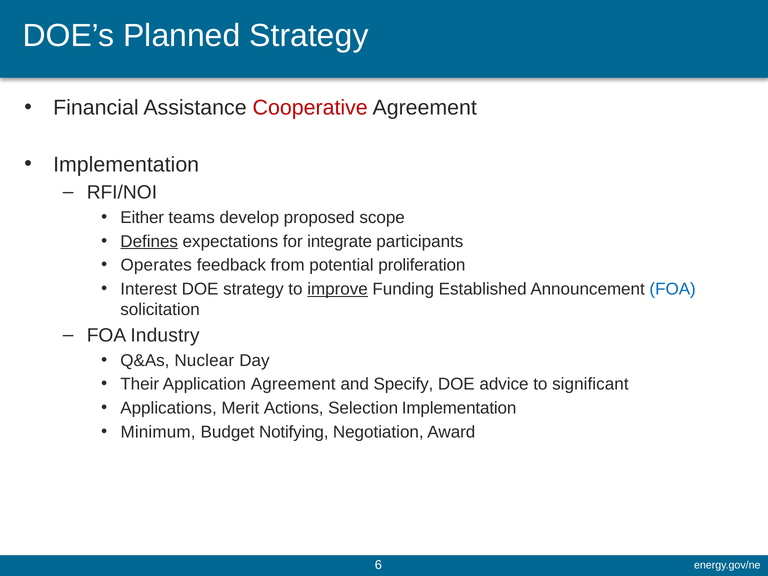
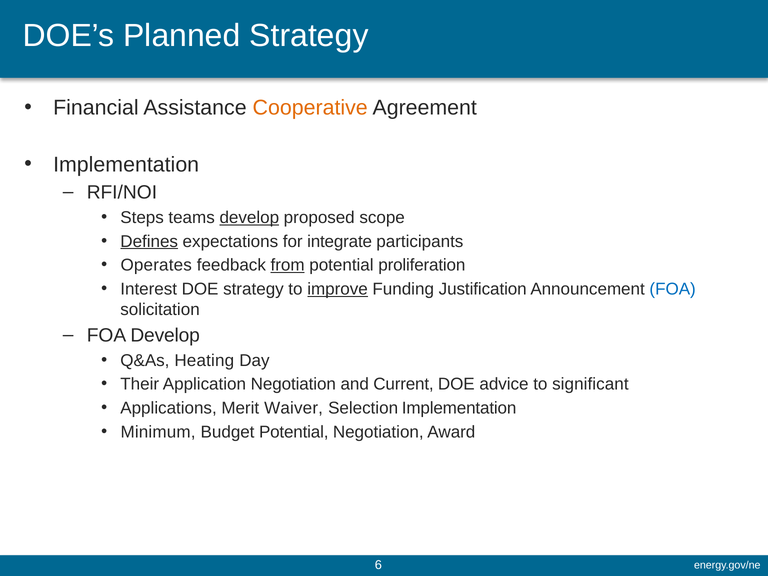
Cooperative colour: red -> orange
Either: Either -> Steps
develop at (249, 218) underline: none -> present
from underline: none -> present
Established: Established -> Justification
FOA Industry: Industry -> Develop
Nuclear: Nuclear -> Heating
Application Agreement: Agreement -> Negotiation
Specify: Specify -> Current
Actions: Actions -> Waiver
Budget Notifying: Notifying -> Potential
